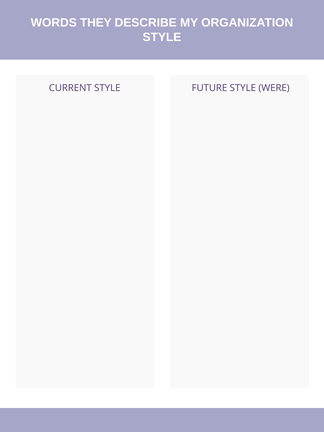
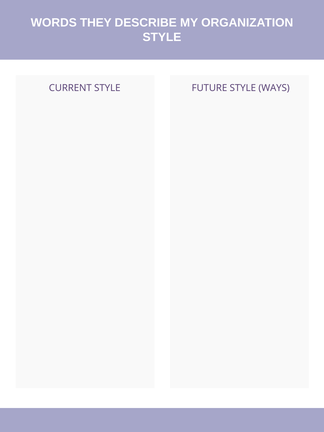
WERE: WERE -> WAYS
